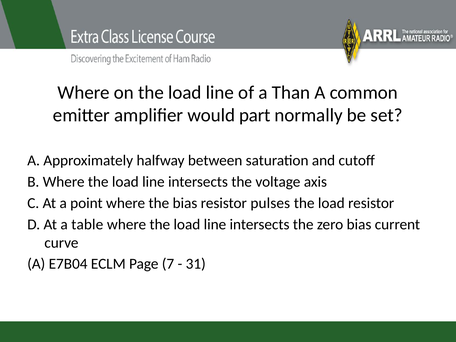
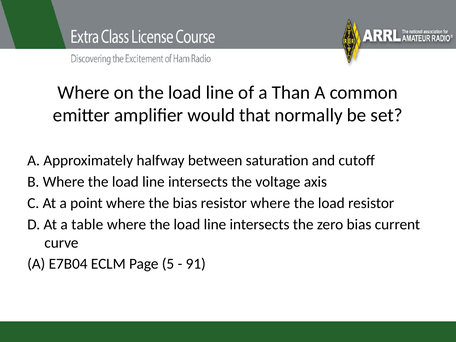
part: part -> that
resistor pulses: pulses -> where
7: 7 -> 5
31: 31 -> 91
